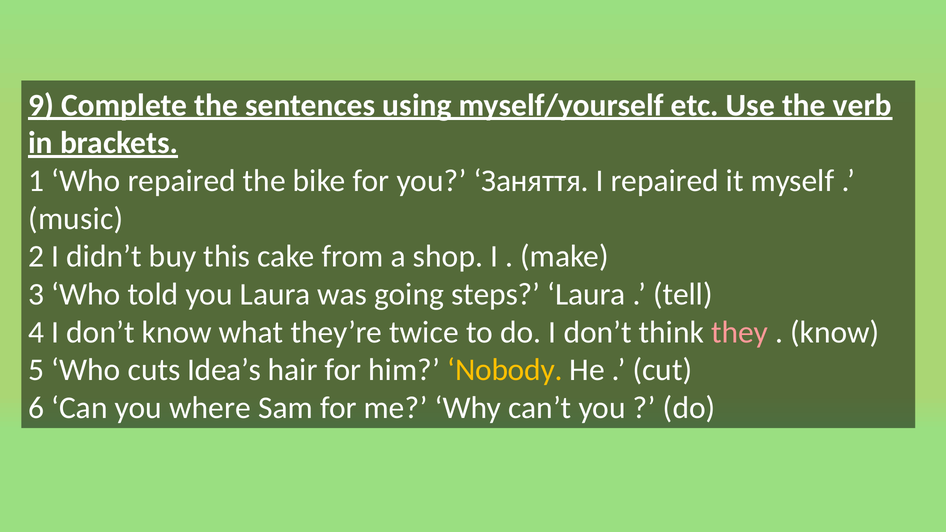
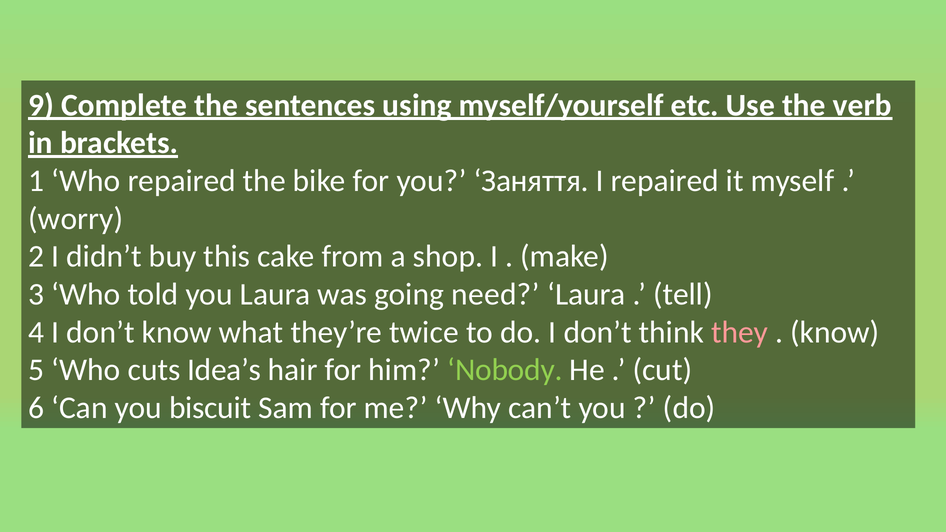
music: music -> worry
steps: steps -> need
Nobody colour: yellow -> light green
where: where -> biscuit
